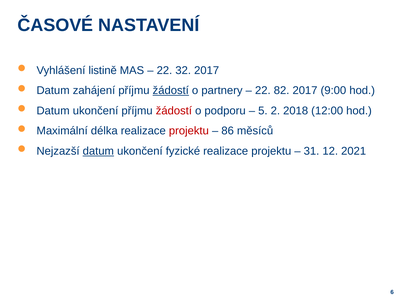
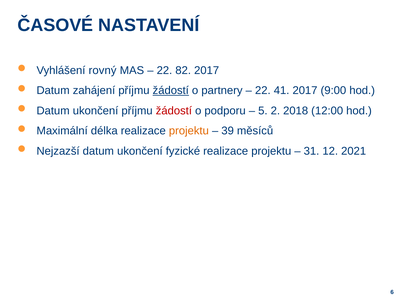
listině: listině -> rovný
32: 32 -> 82
82: 82 -> 41
projektu at (189, 131) colour: red -> orange
86: 86 -> 39
datum at (98, 151) underline: present -> none
